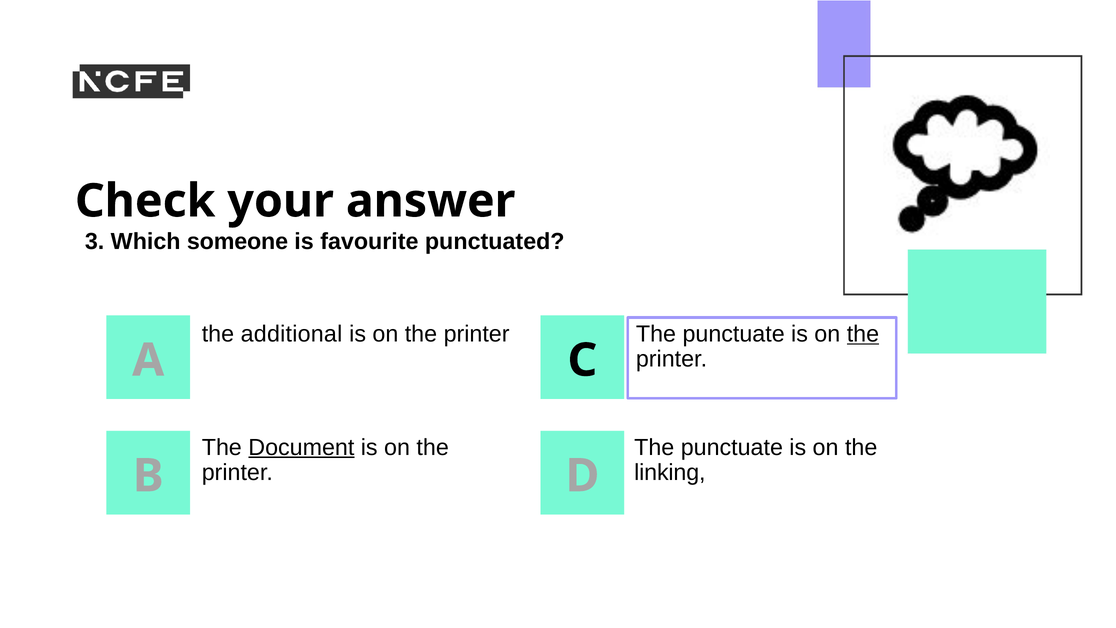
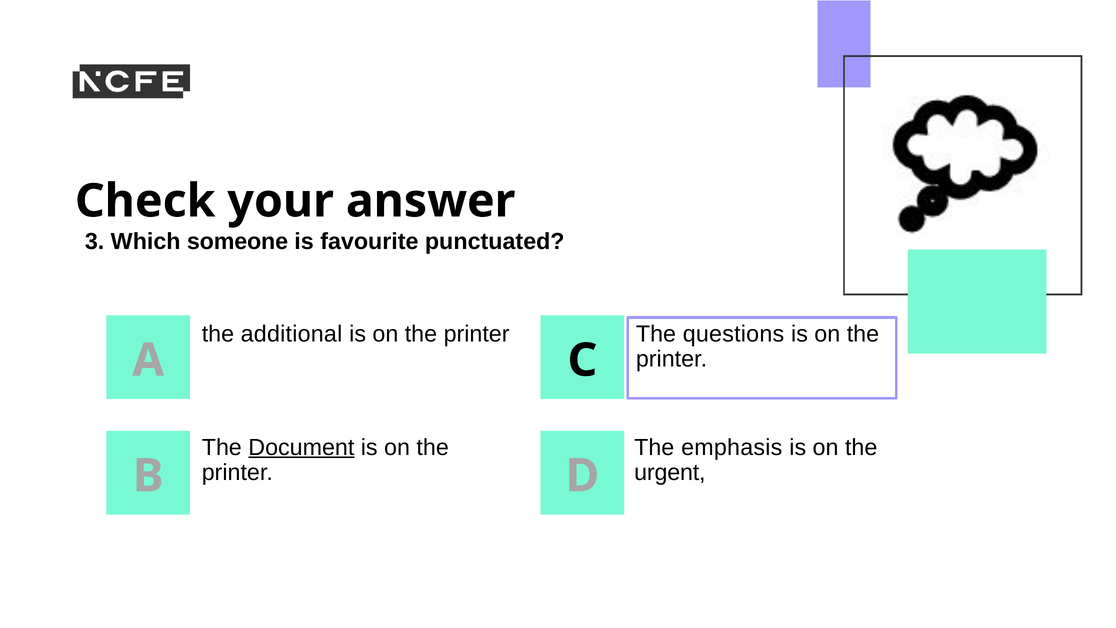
punctuate at (734, 334): punctuate -> questions
the at (863, 334) underline: present -> none
punctuate at (732, 447): punctuate -> emphasis
linking: linking -> urgent
